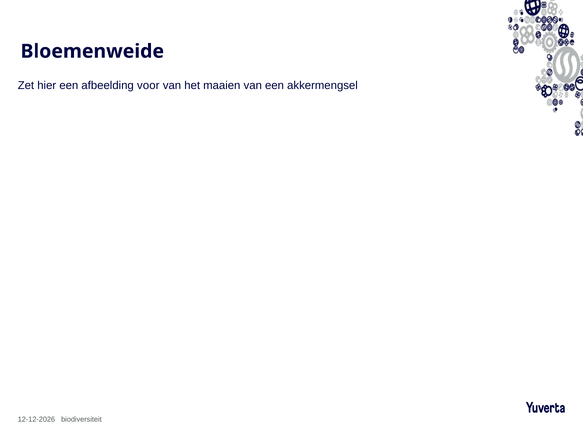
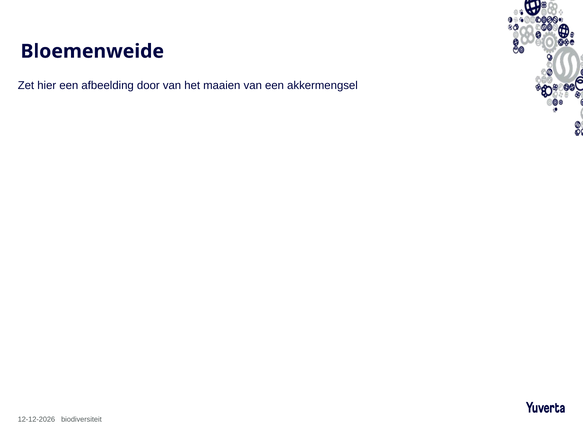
voor: voor -> door
